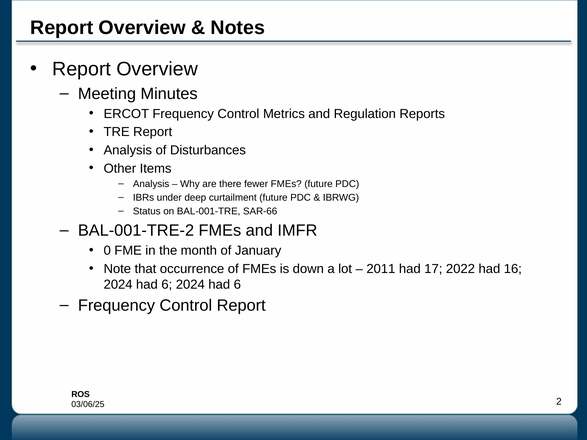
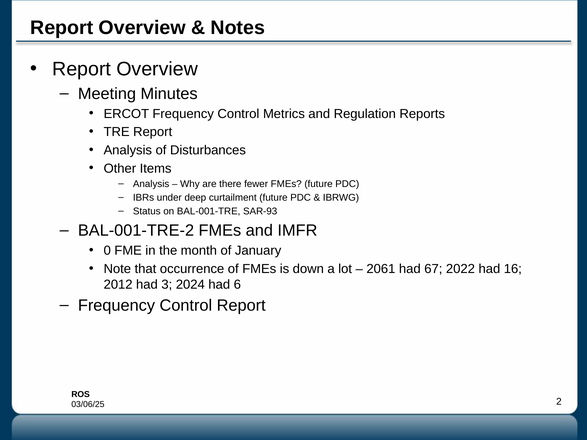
SAR-66: SAR-66 -> SAR-93
2011: 2011 -> 2061
17: 17 -> 67
2024 at (118, 285): 2024 -> 2012
6 at (167, 285): 6 -> 3
